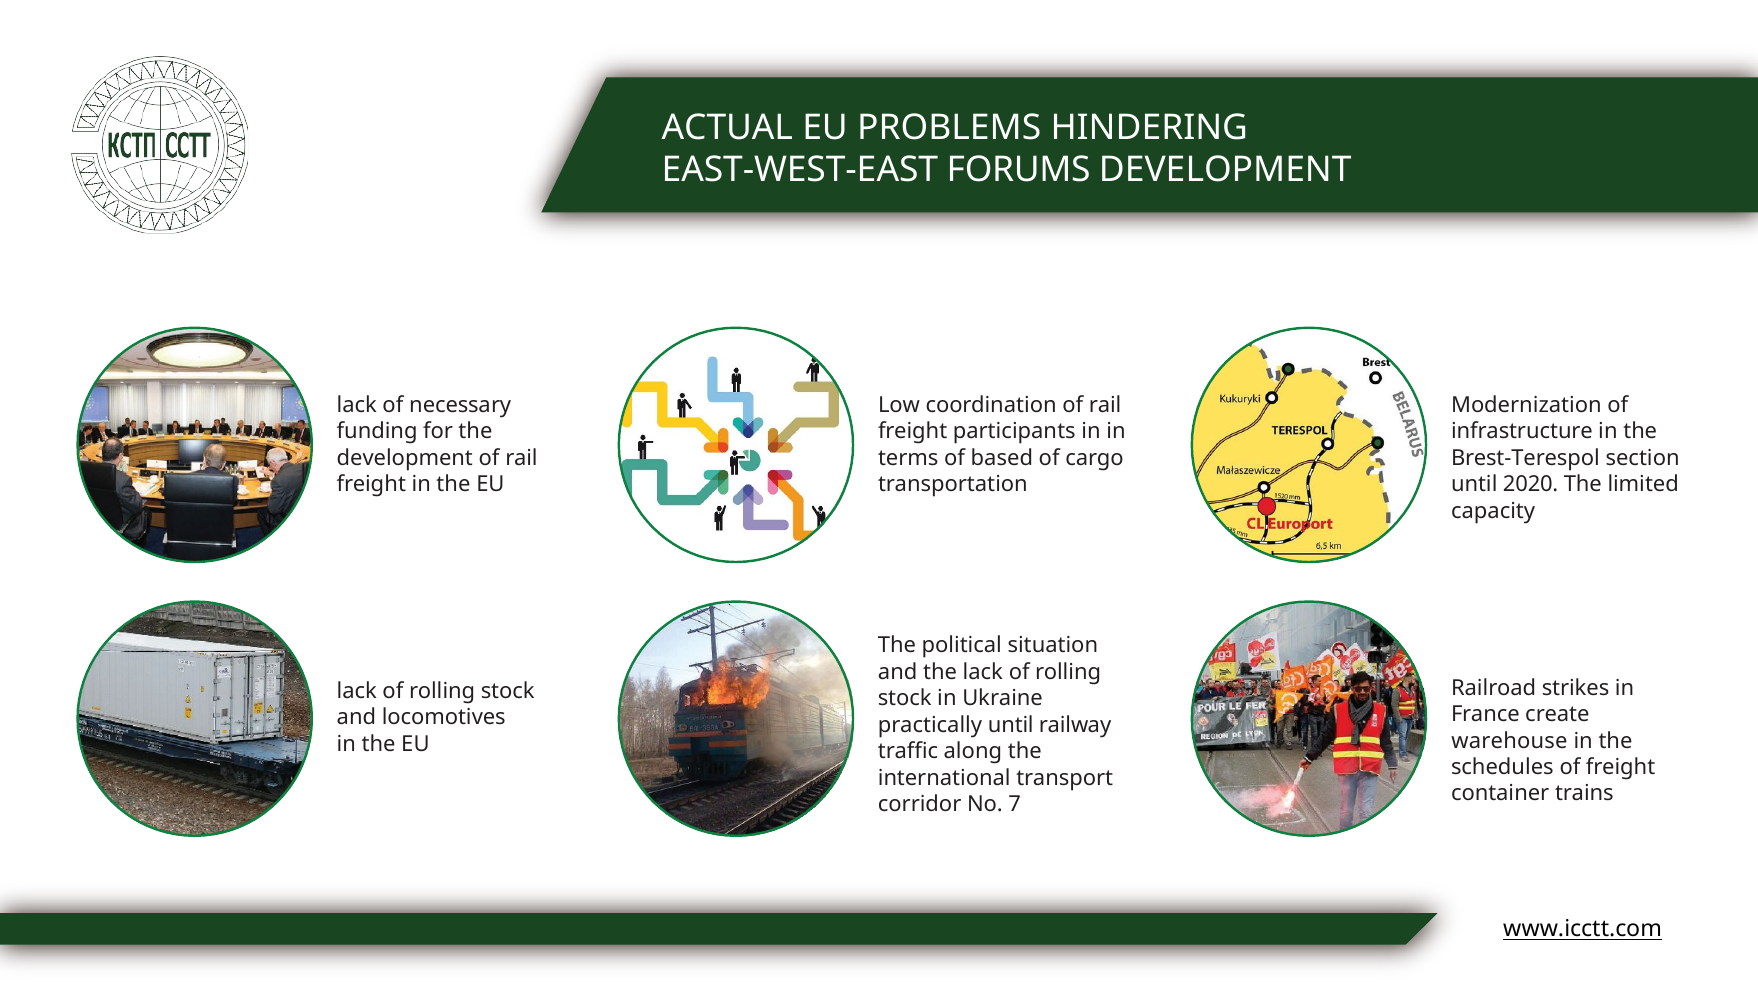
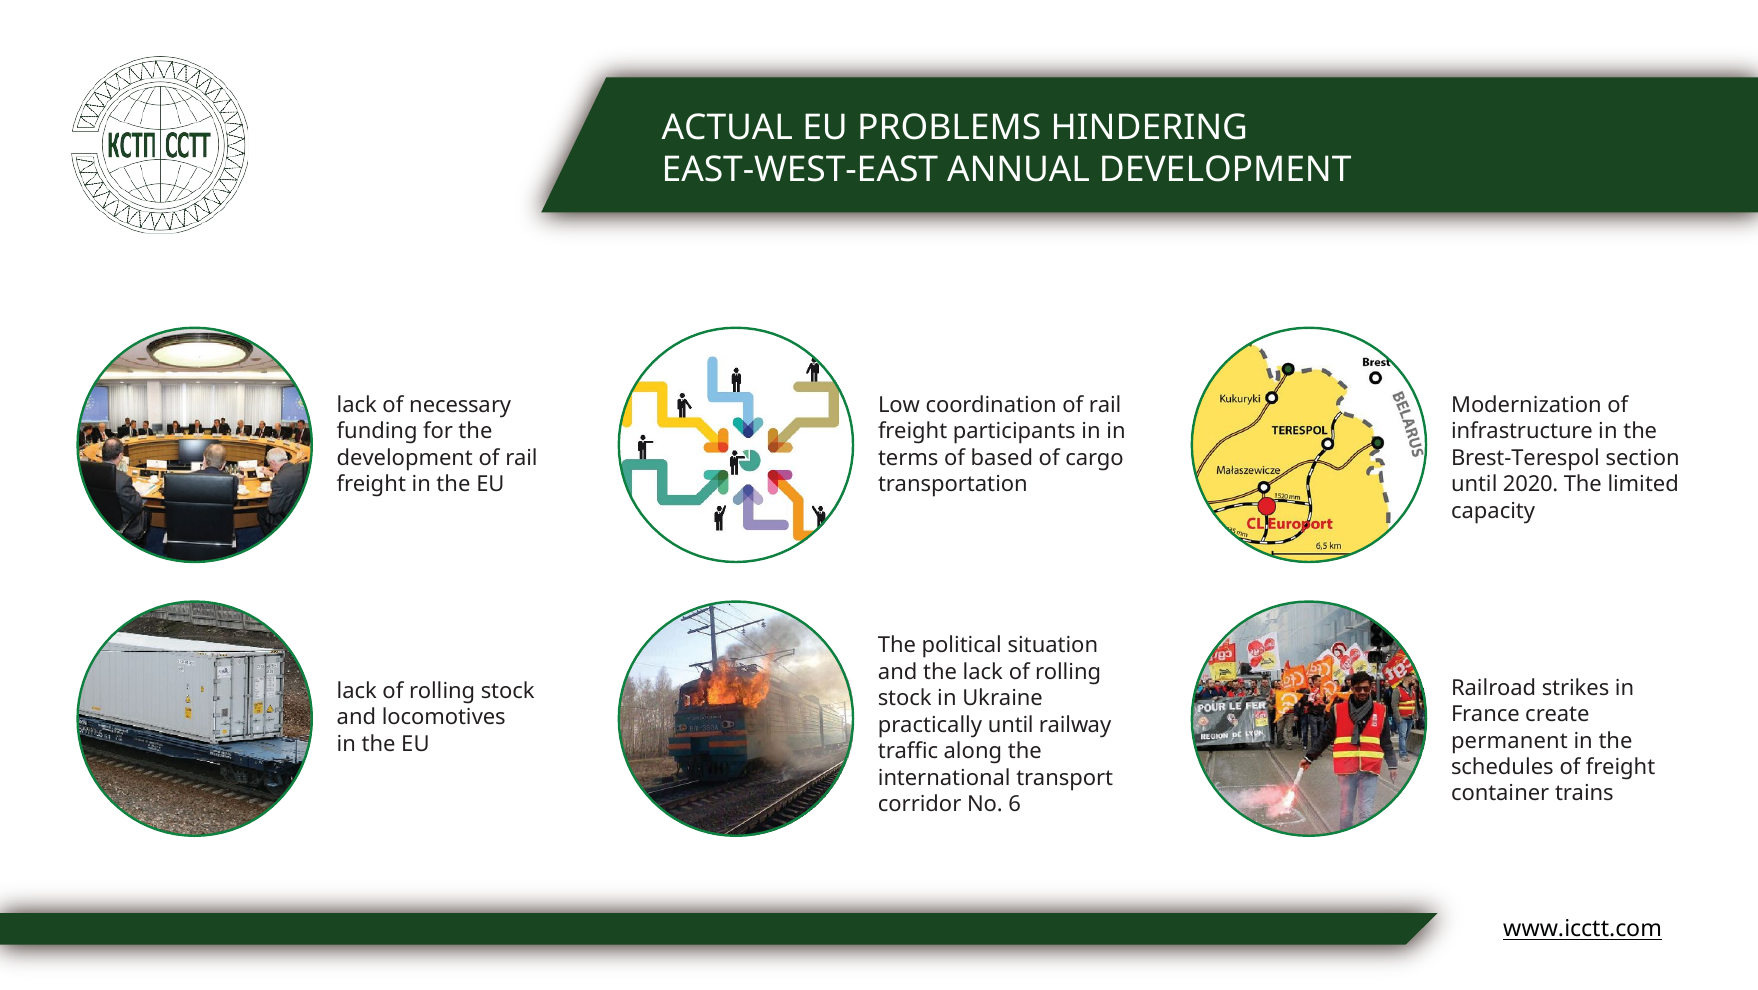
FORUMS: FORUMS -> ANNUAL
warehouse: warehouse -> permanent
7: 7 -> 6
